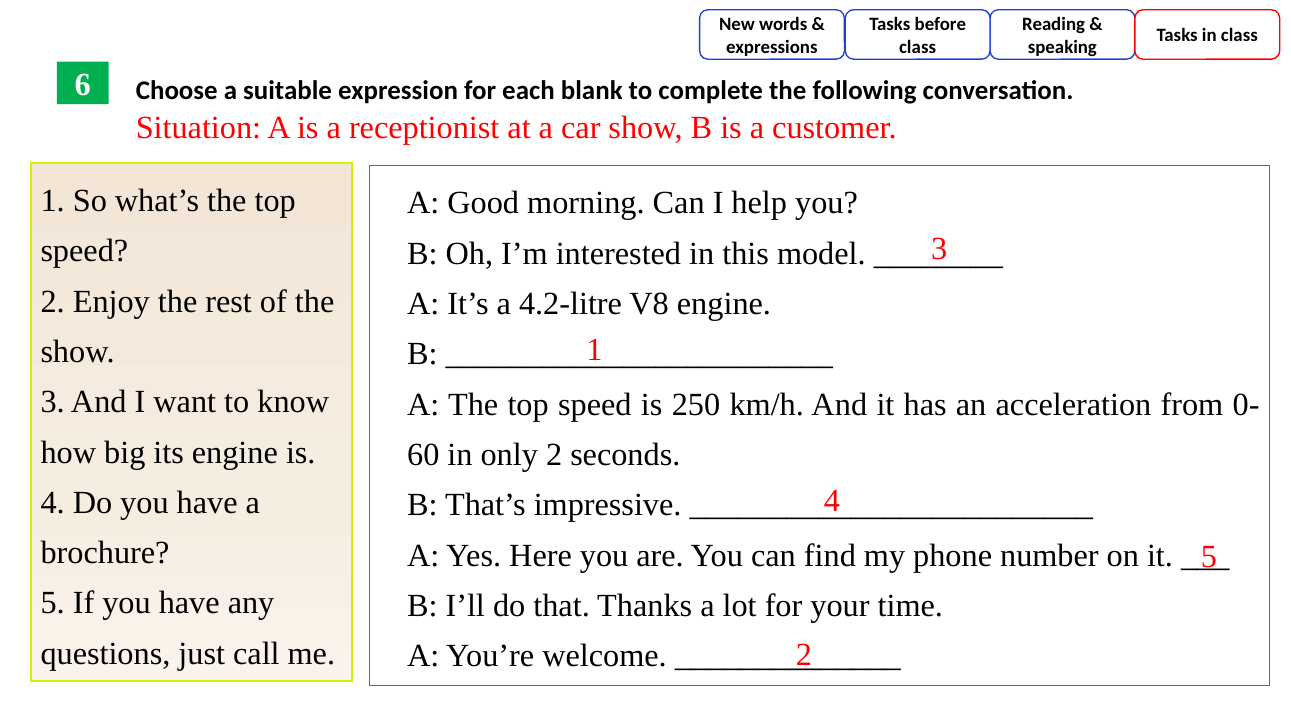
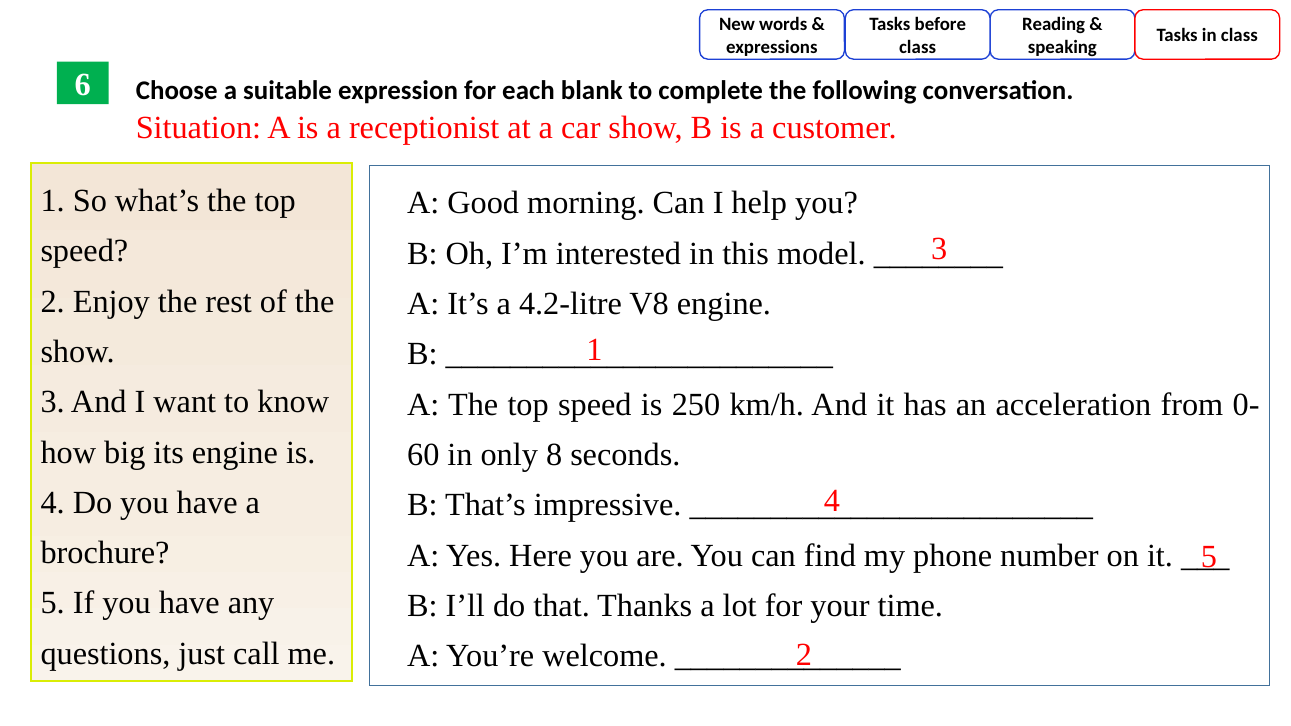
only 2: 2 -> 8
